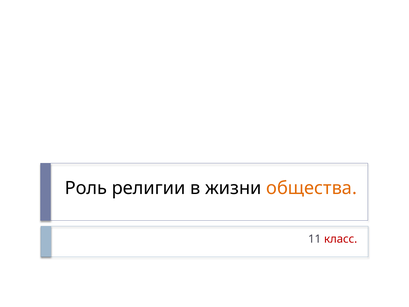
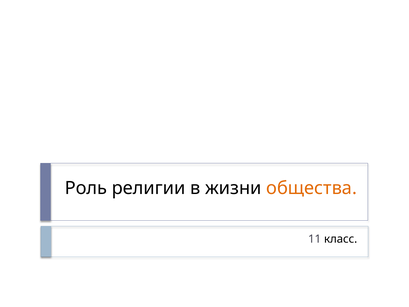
класс colour: red -> black
